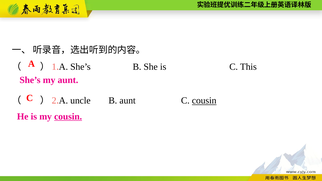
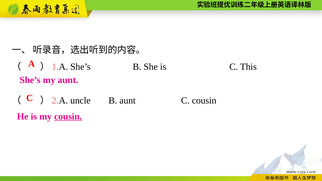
cousin at (204, 101) underline: present -> none
